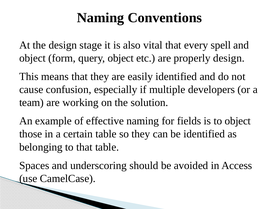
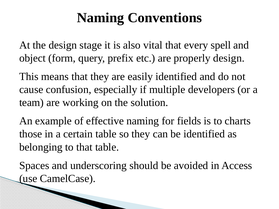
query object: object -> prefix
to object: object -> charts
